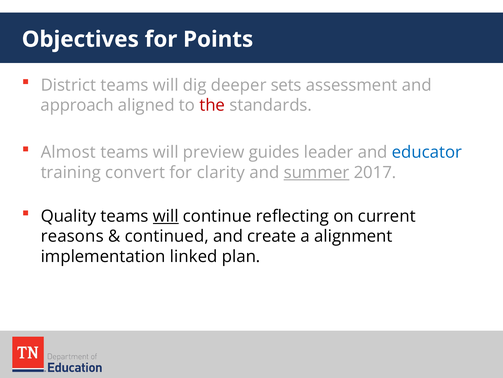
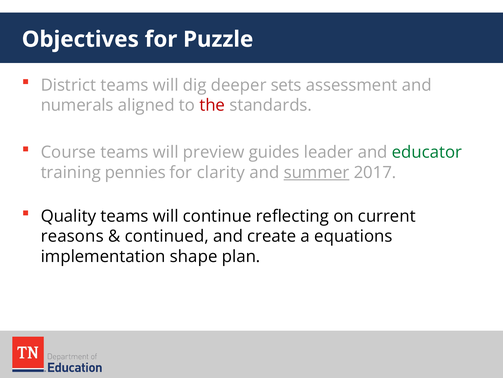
Points: Points -> Puzzle
approach: approach -> numerals
Almost: Almost -> Course
educator colour: blue -> green
convert: convert -> pennies
will at (166, 216) underline: present -> none
alignment: alignment -> equations
linked: linked -> shape
